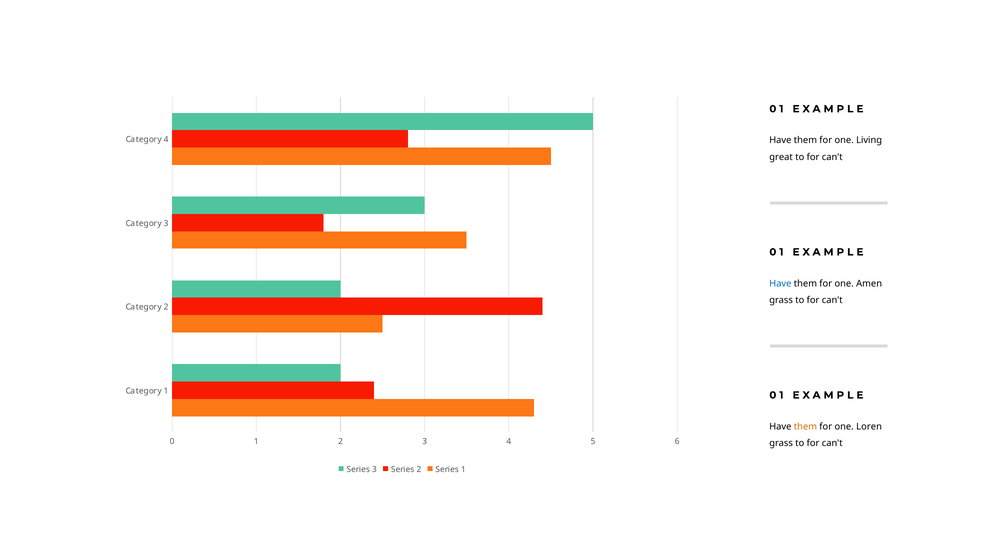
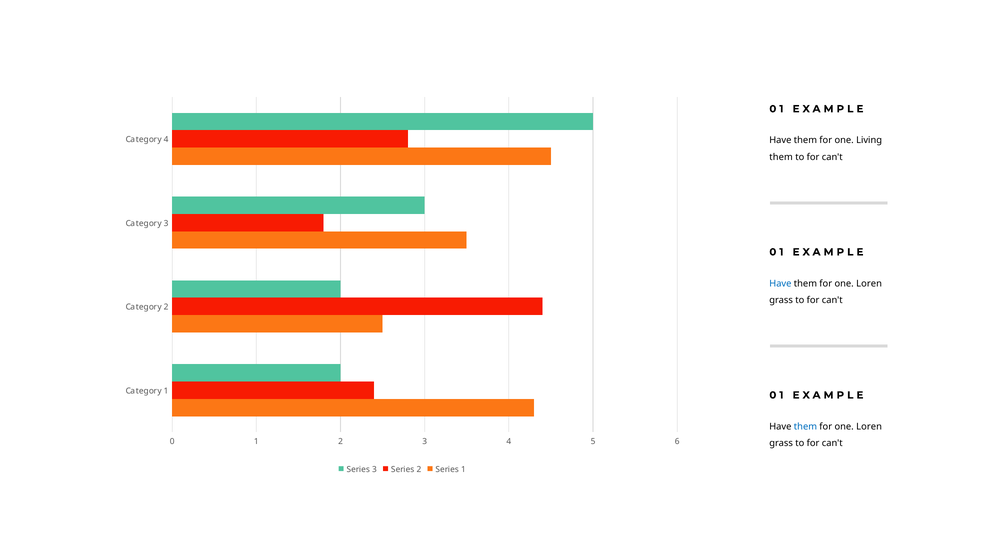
great at (781, 157): great -> them
Amen at (869, 284): Amen -> Loren
them at (805, 427) colour: orange -> blue
